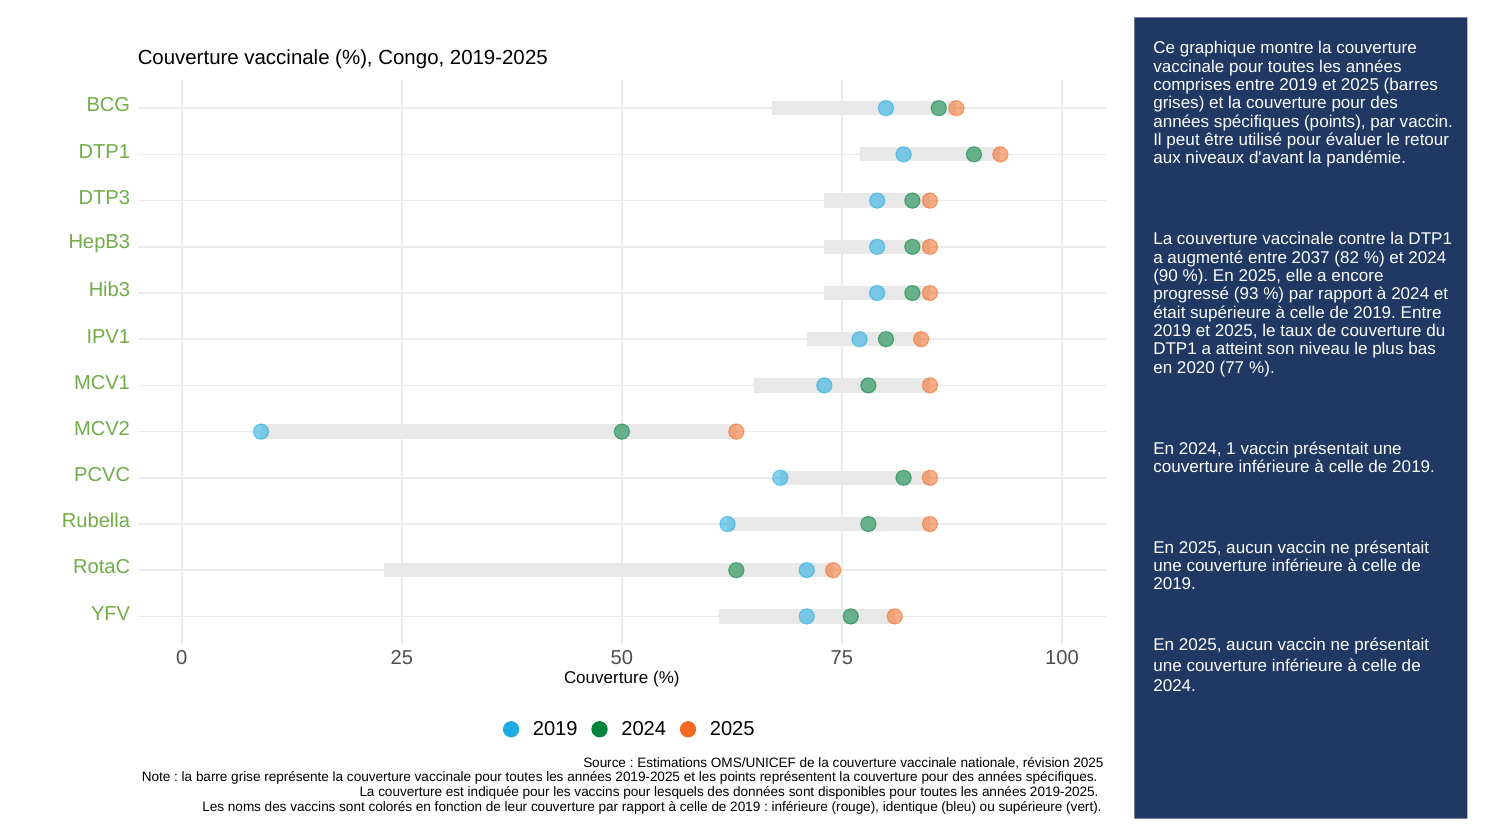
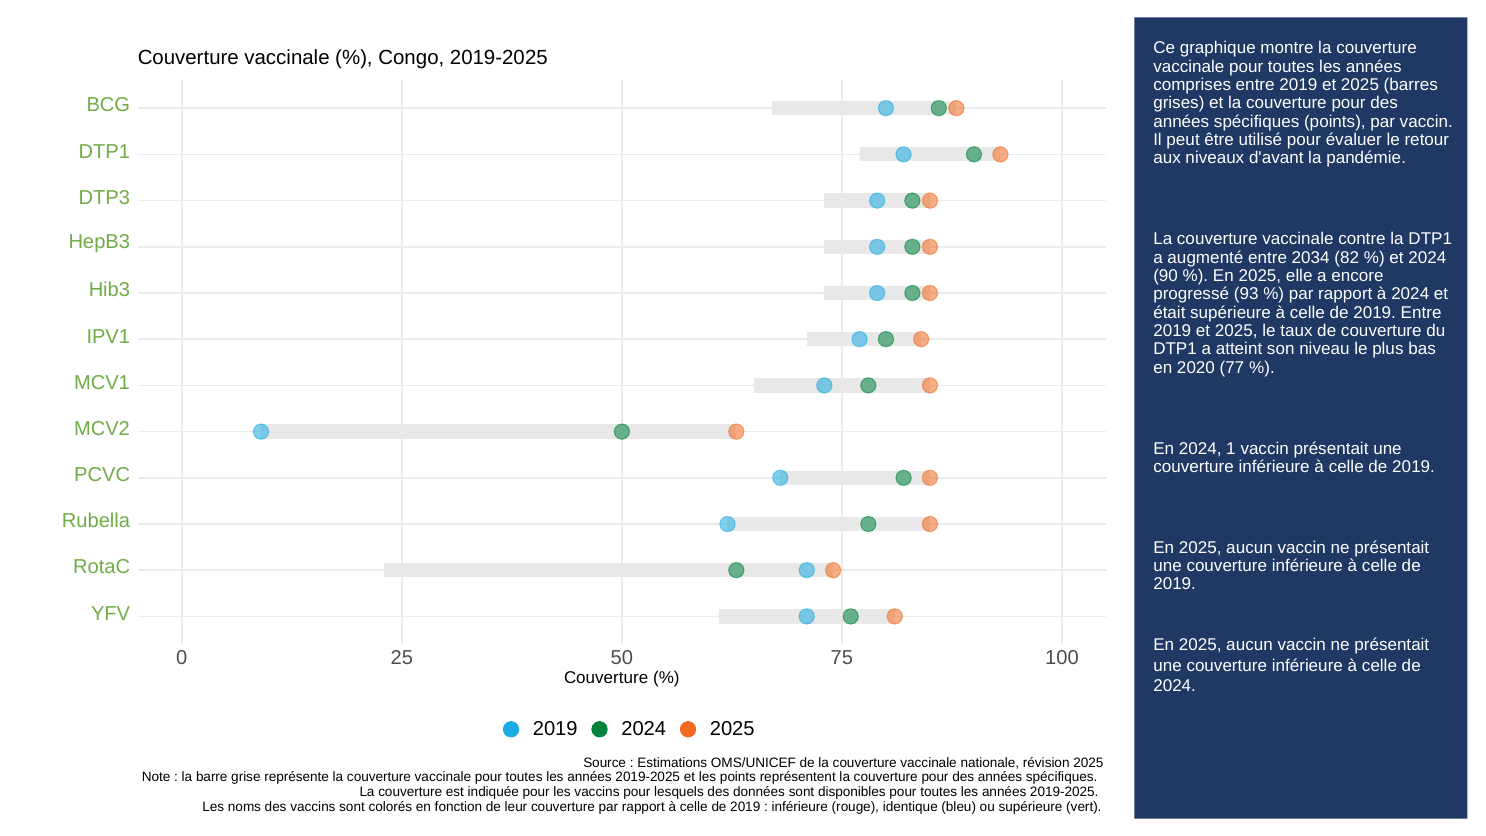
2037: 2037 -> 2034
